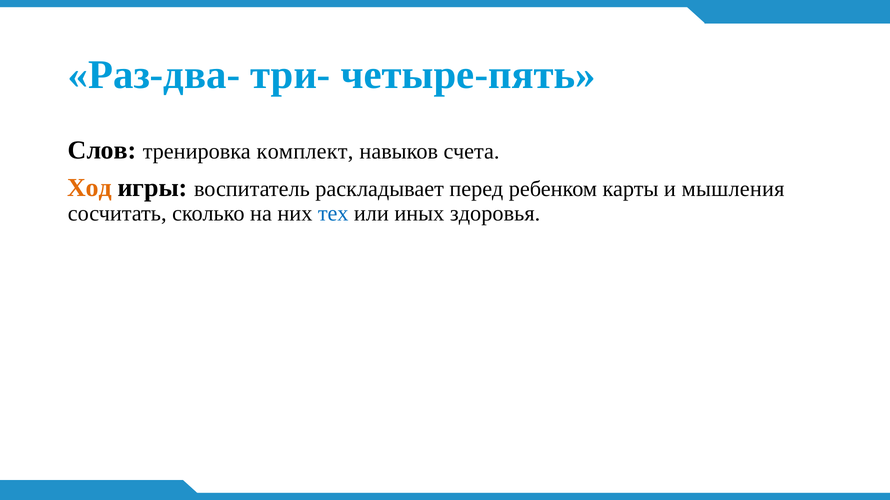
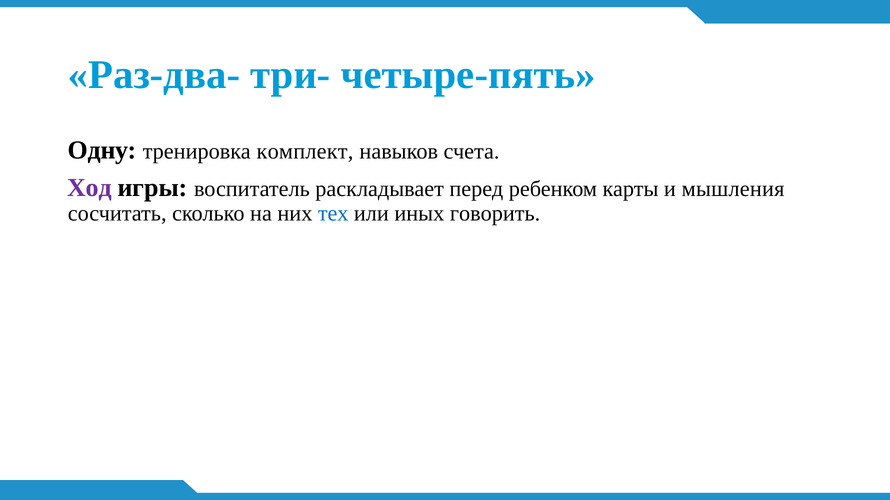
Слов: Слов -> Одну
Ход colour: orange -> purple
здоровья: здоровья -> говорить
